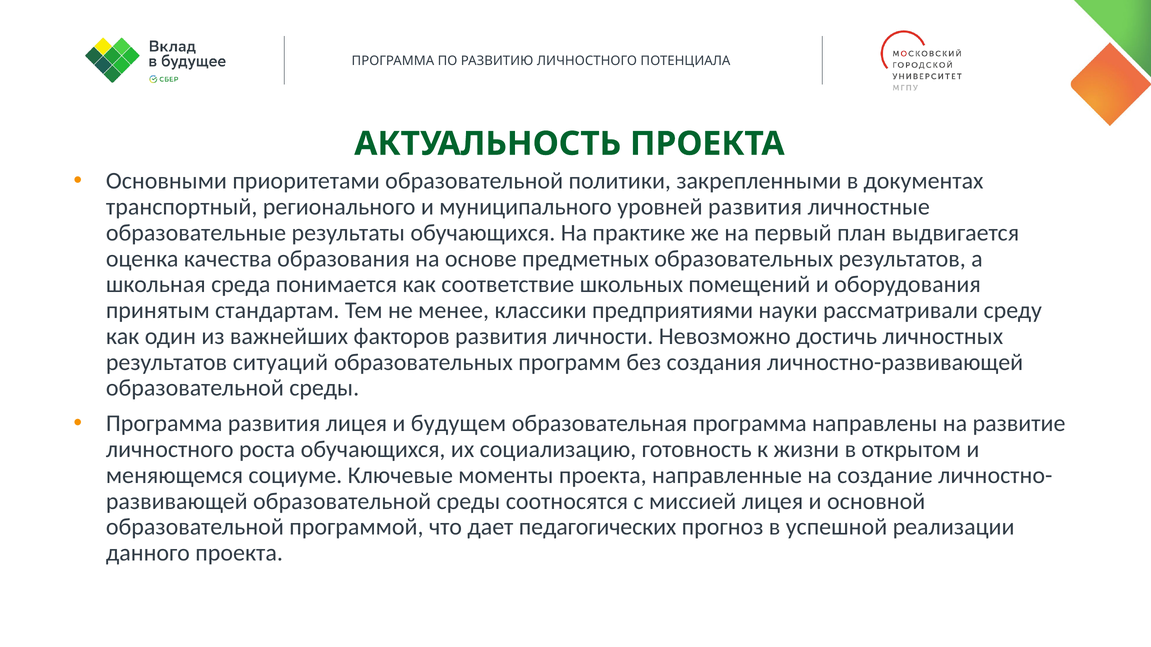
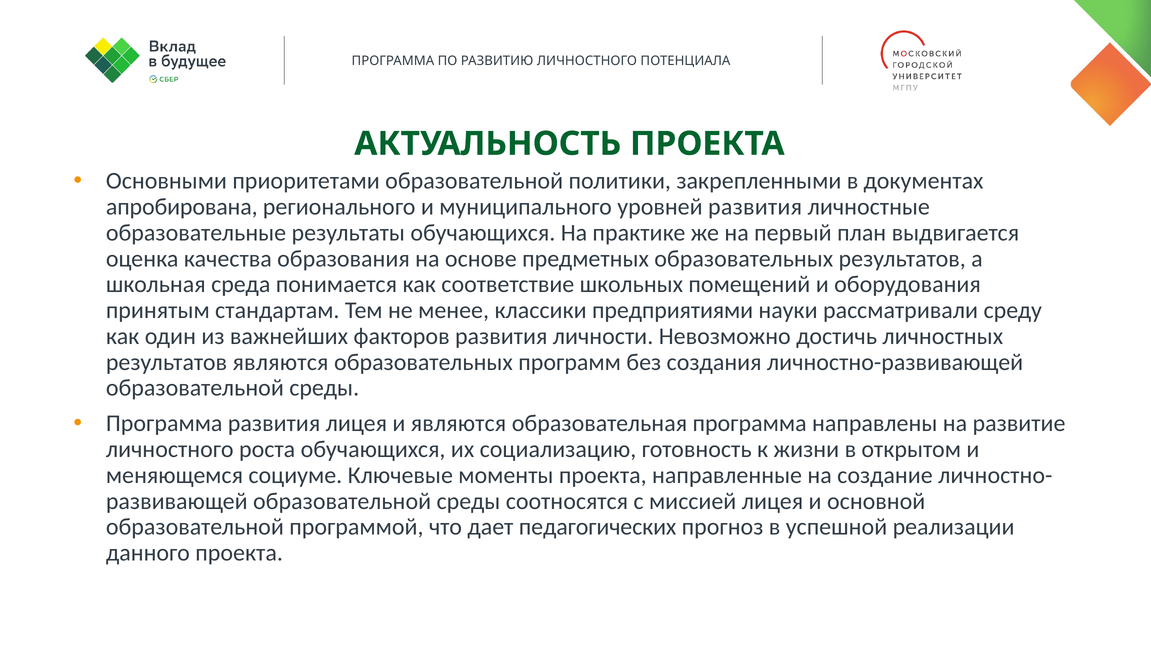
транспортный: транспортный -> апробирована
результатов ситуаций: ситуаций -> являются
и будущем: будущем -> являются
